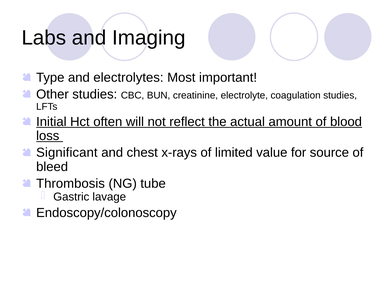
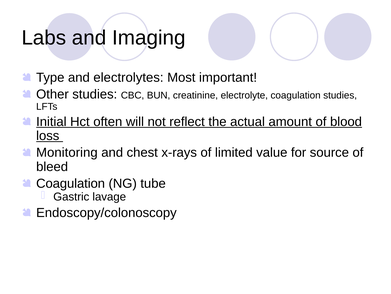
Significant: Significant -> Monitoring
Thrombosis at (71, 183): Thrombosis -> Coagulation
